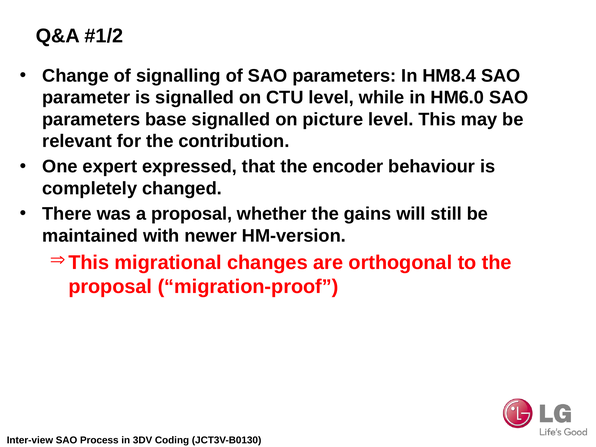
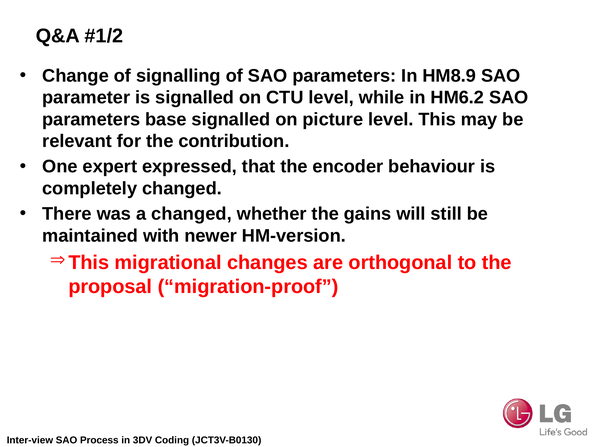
HM8.4: HM8.4 -> HM8.9
HM6.0: HM6.0 -> HM6.2
a proposal: proposal -> changed
